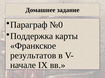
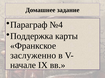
№0: №0 -> №4
результатов: результатов -> заслуженно
